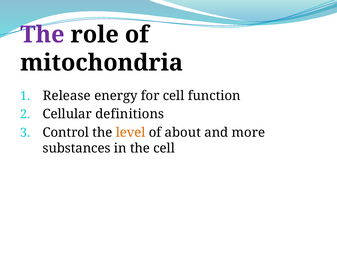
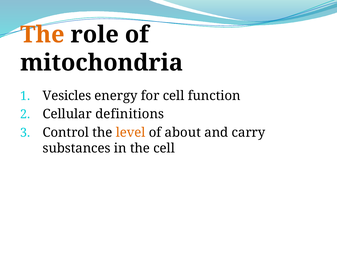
The at (42, 35) colour: purple -> orange
Release: Release -> Vesicles
more: more -> carry
